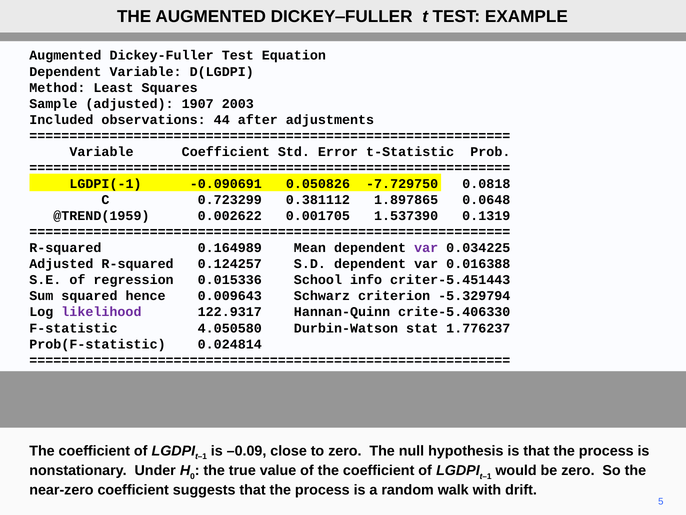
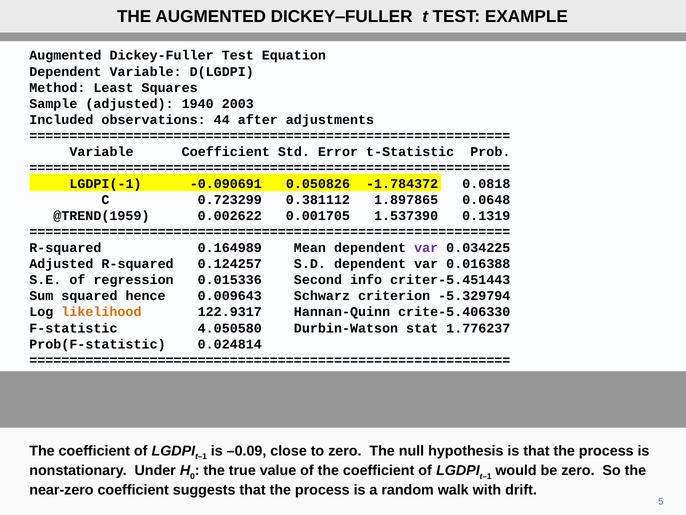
1907: 1907 -> 1940
-7.729750: -7.729750 -> -1.784372
School: School -> Second
likelihood colour: purple -> orange
